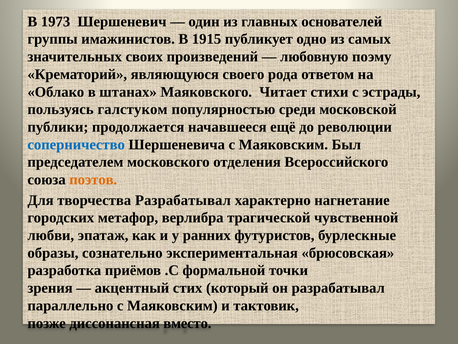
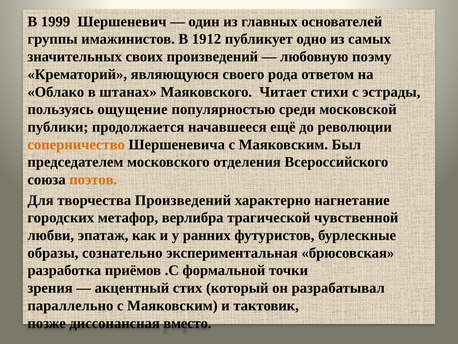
1973: 1973 -> 1999
1915: 1915 -> 1912
галстуком: галстуком -> ощущение
соперничество colour: blue -> orange
творчества Разрабатывал: Разрабатывал -> Произведений
